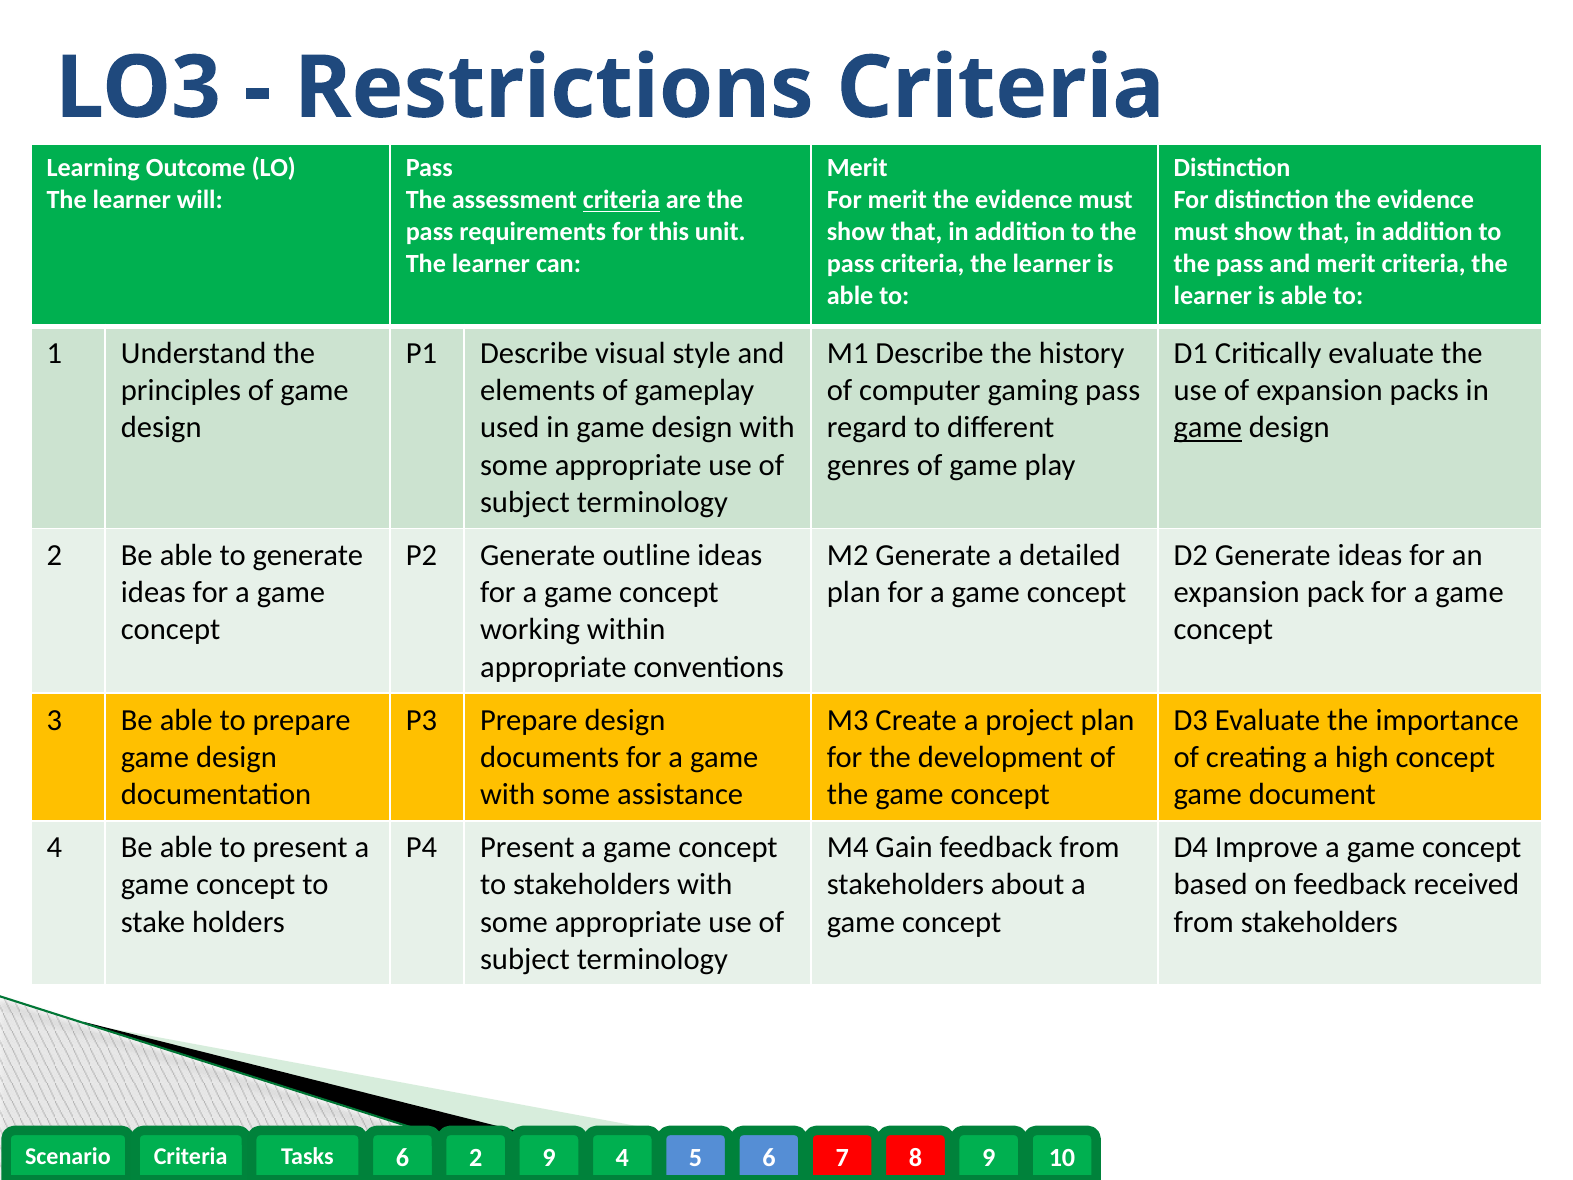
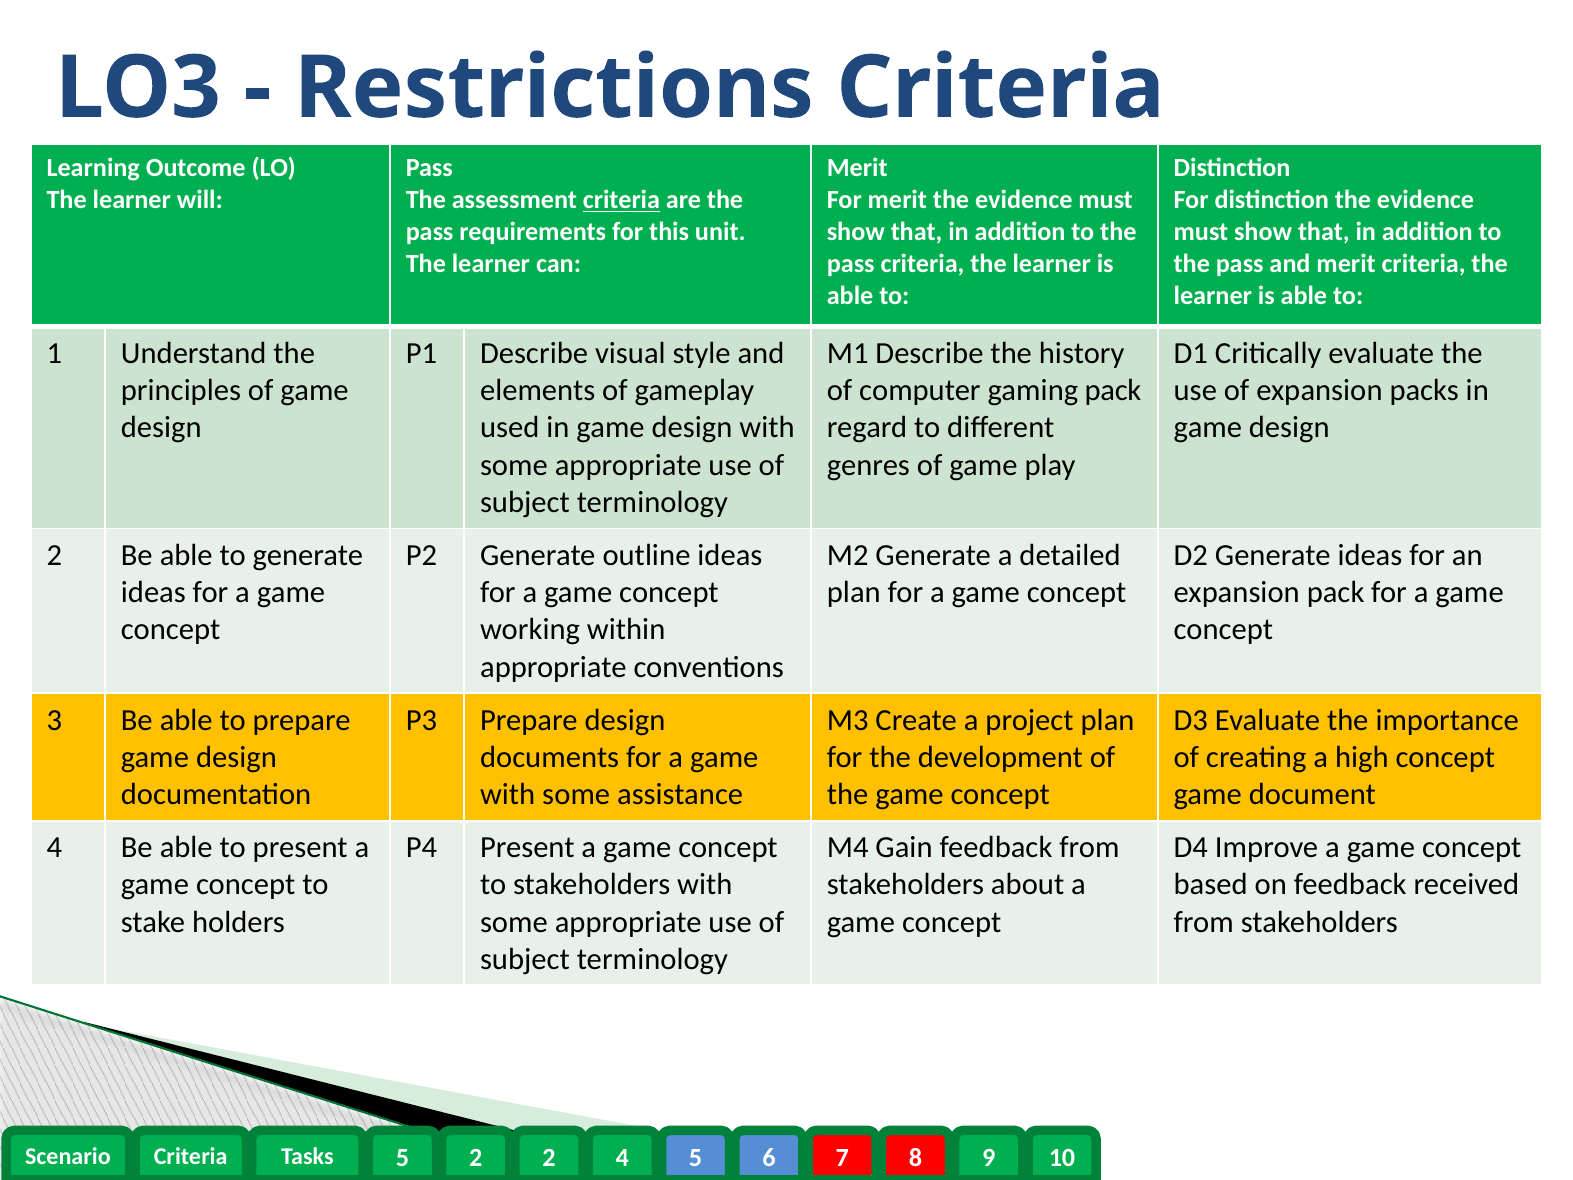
gaming pass: pass -> pack
game at (1208, 428) underline: present -> none
6 at (402, 1158): 6 -> 5
2 9: 9 -> 2
